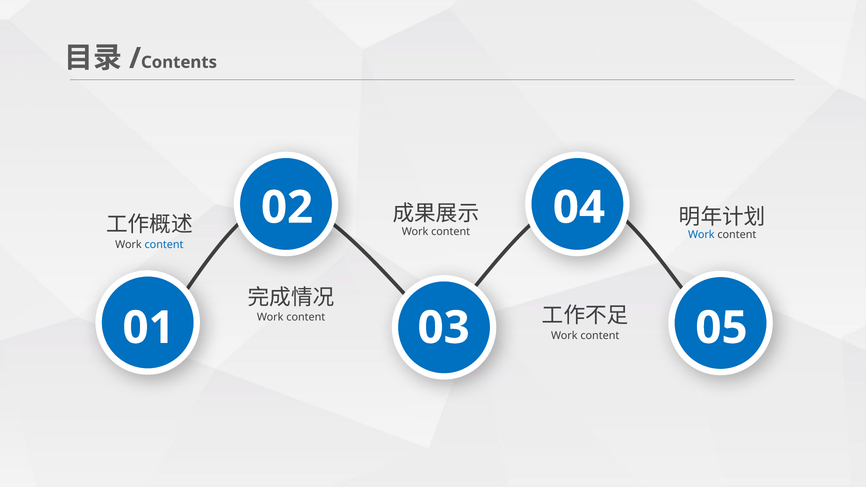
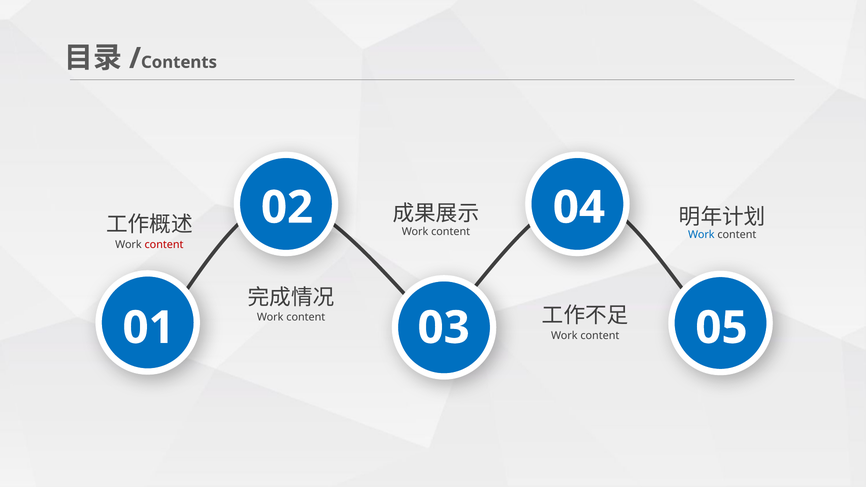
content at (164, 245) colour: blue -> red
